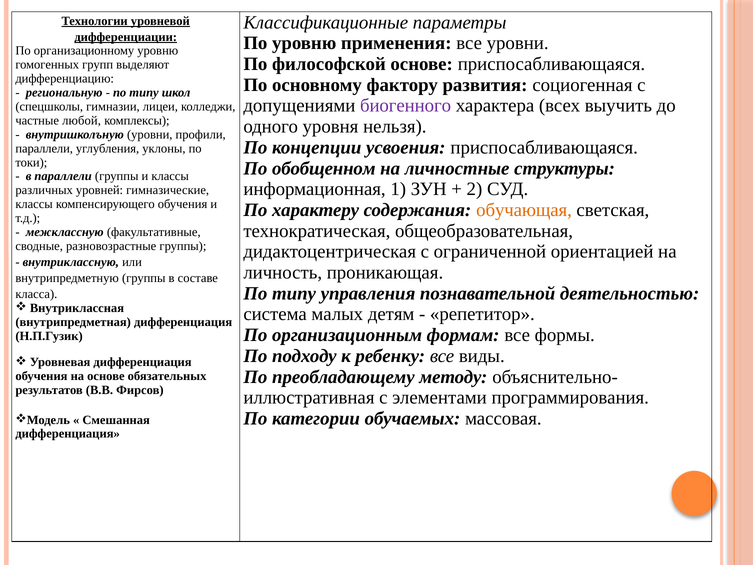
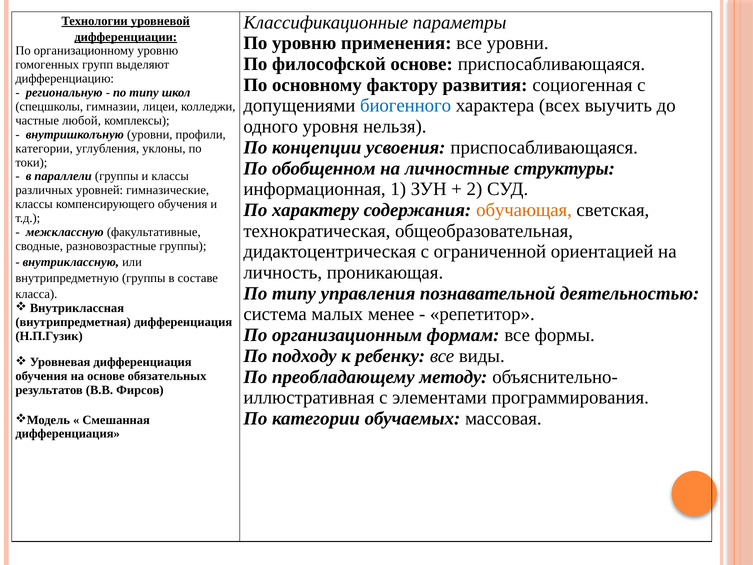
биогенного colour: purple -> blue
параллели at (44, 148): параллели -> категории
детям: детям -> менее
